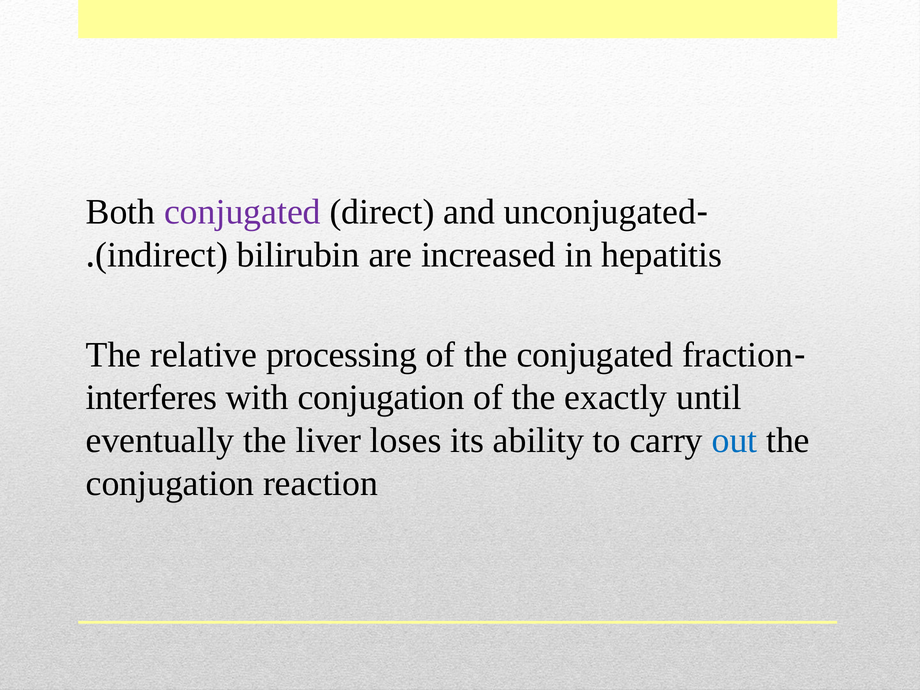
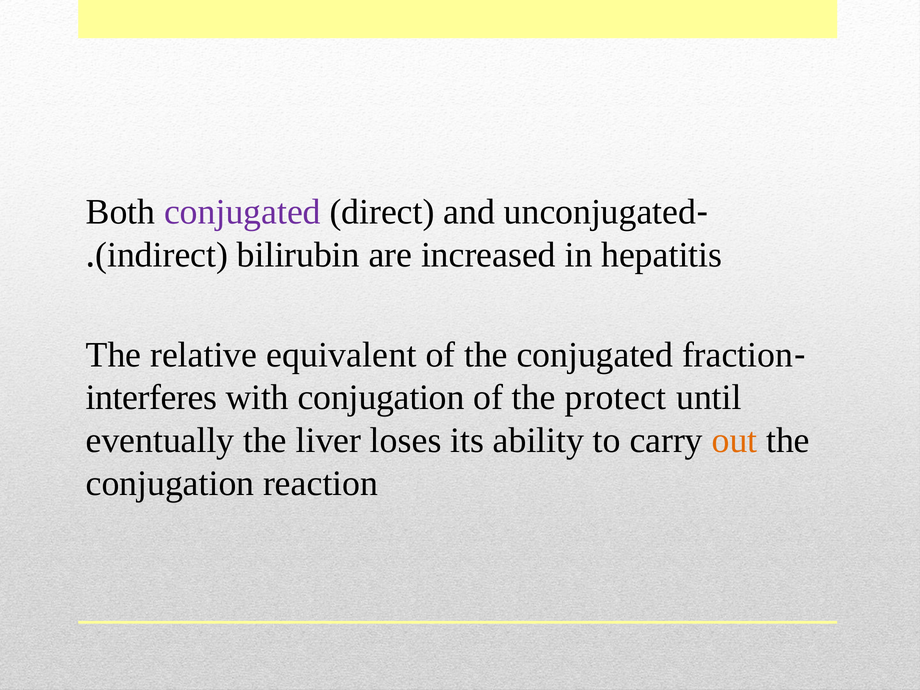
processing: processing -> equivalent
exactly: exactly -> protect
out colour: blue -> orange
